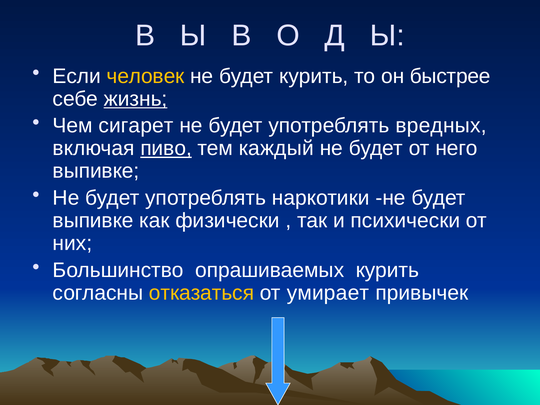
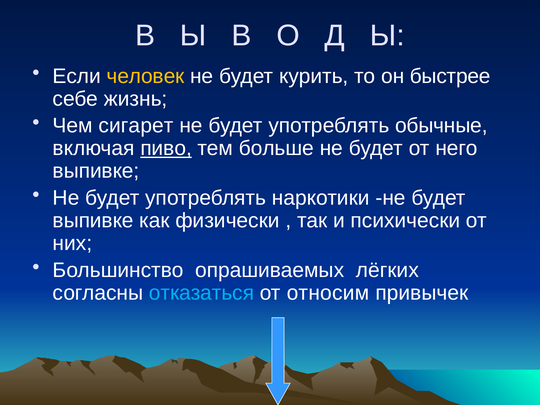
жизнь underline: present -> none
вредных: вредных -> обычные
каждый: каждый -> больше
опрашиваемых курить: курить -> лёгких
отказаться colour: yellow -> light blue
умирает: умирает -> относим
